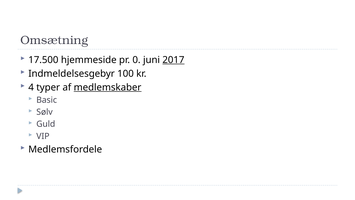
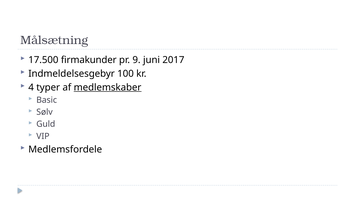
Omsætning: Omsætning -> Målsætning
hjemmeside: hjemmeside -> firmakunder
0: 0 -> 9
2017 underline: present -> none
